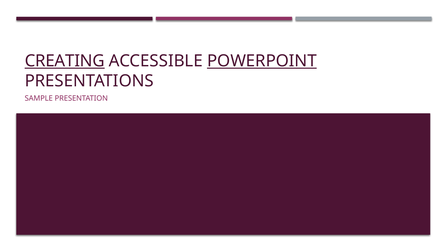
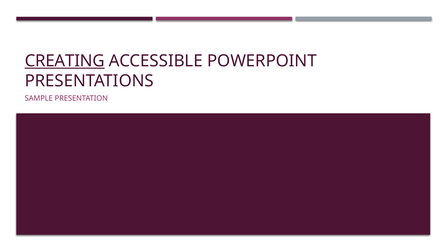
POWERPOINT underline: present -> none
